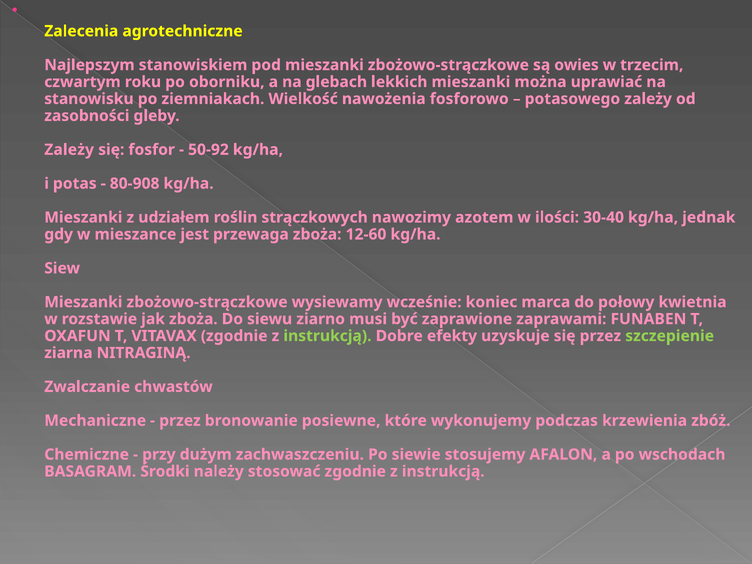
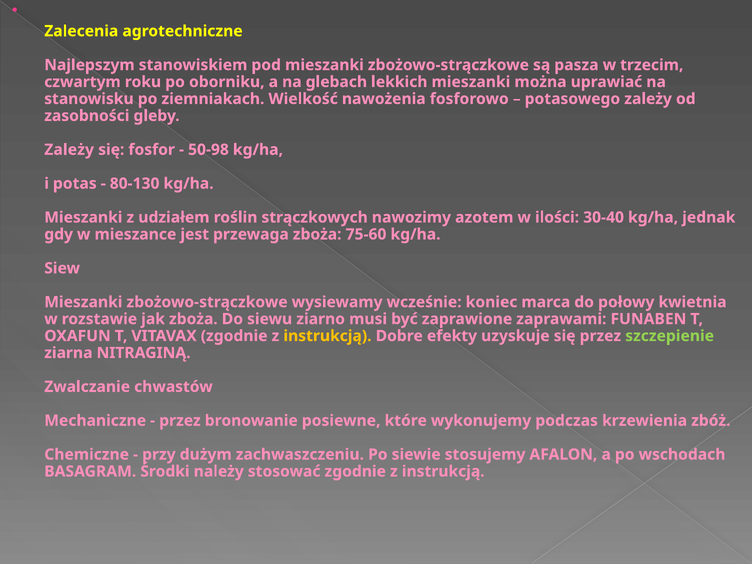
owies: owies -> pasza
50-92: 50-92 -> 50-98
80-908: 80-908 -> 80-130
12-60: 12-60 -> 75-60
instrukcją at (327, 336) colour: light green -> yellow
